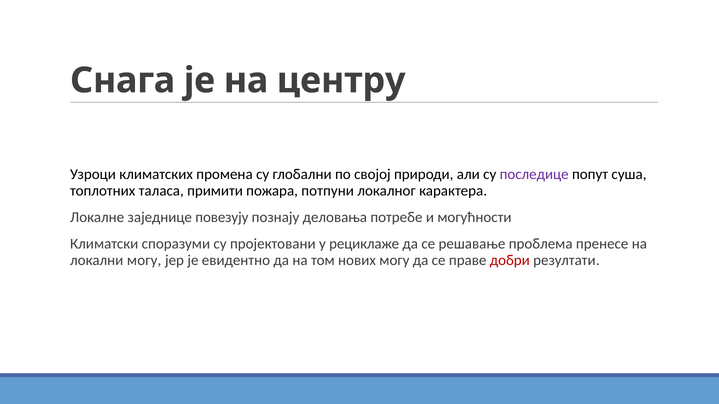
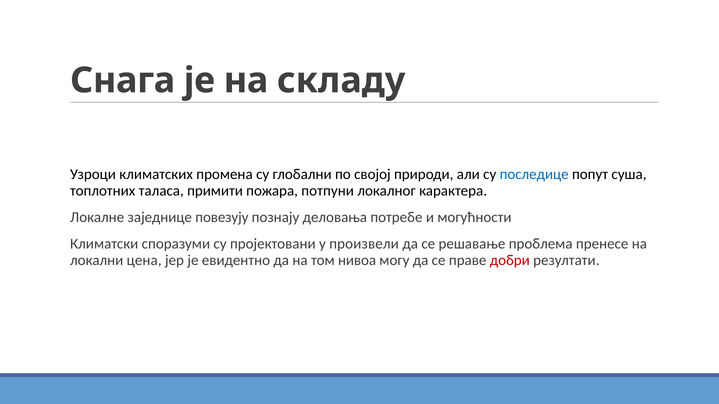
центру: центру -> складу
последице colour: purple -> blue
рециклаже: рециклаже -> произвели
локални могу: могу -> цена
нових: нових -> нивоа
